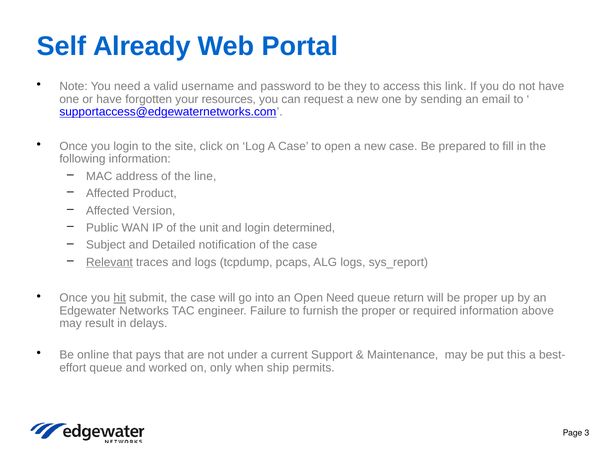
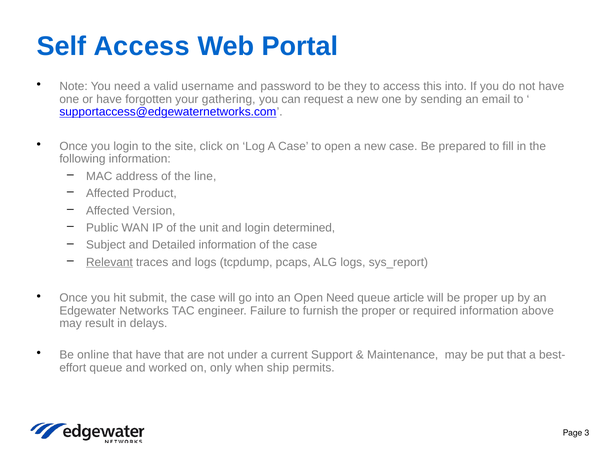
Self Already: Already -> Access
this link: link -> into
resources: resources -> gathering
Detailed notification: notification -> information
hit underline: present -> none
return: return -> article
that pays: pays -> have
put this: this -> that
